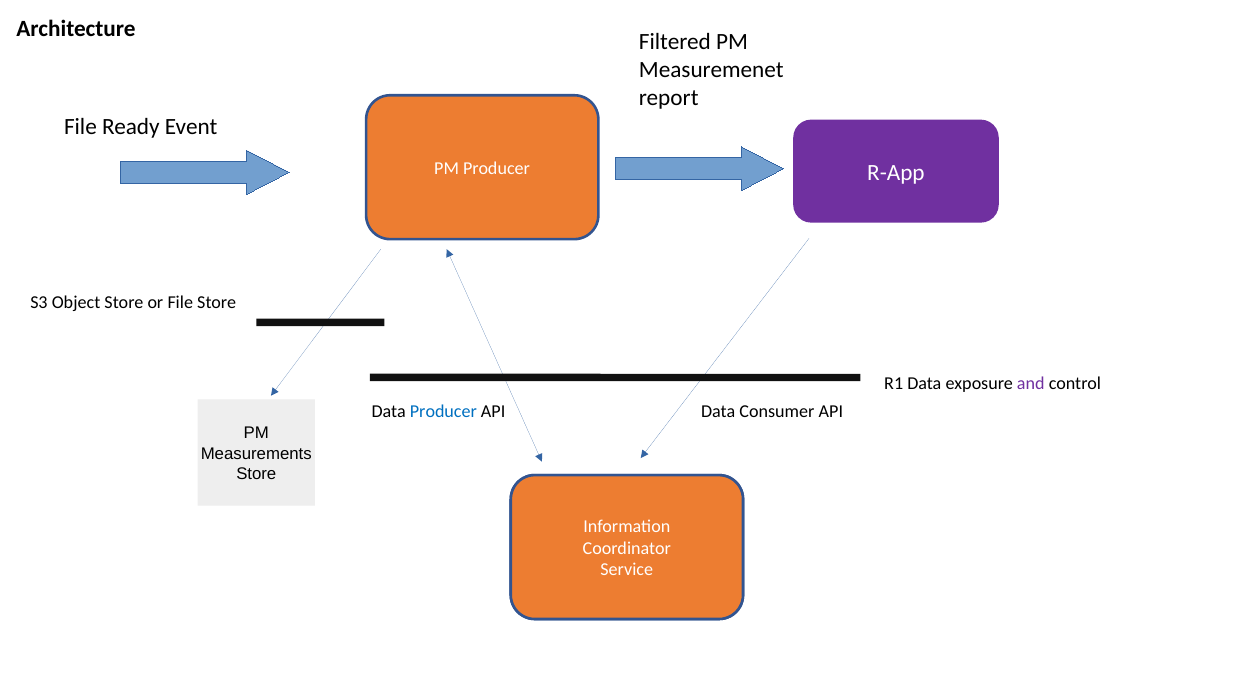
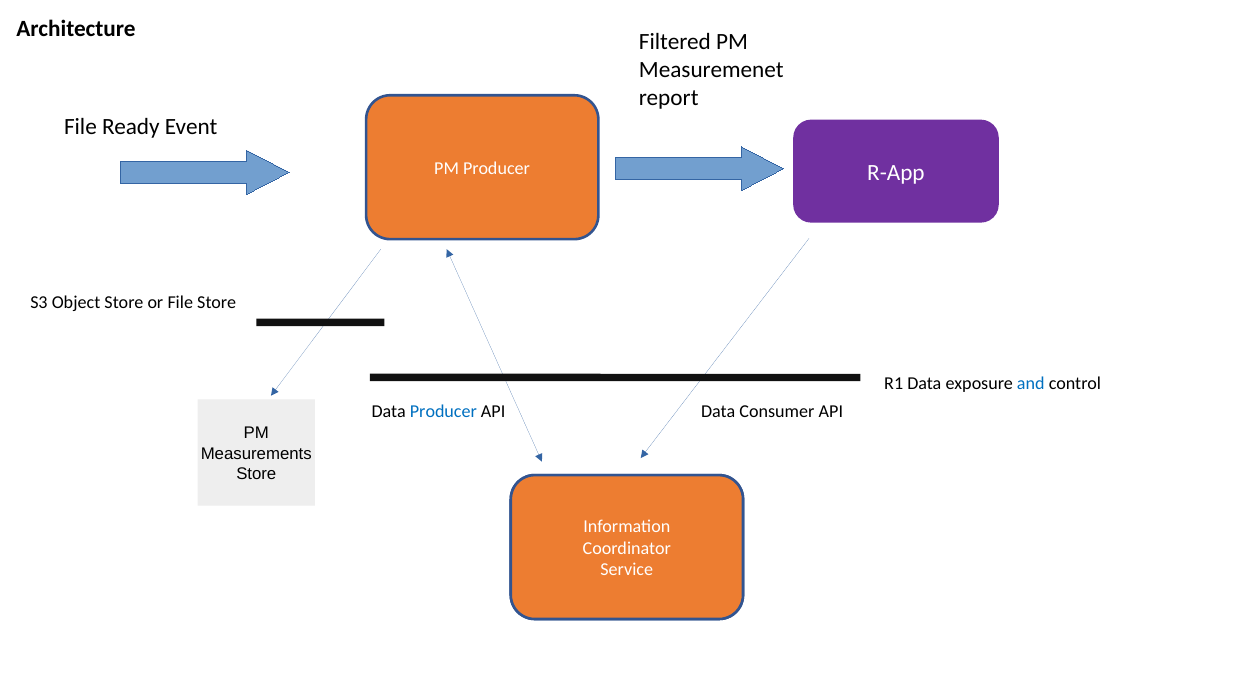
and colour: purple -> blue
